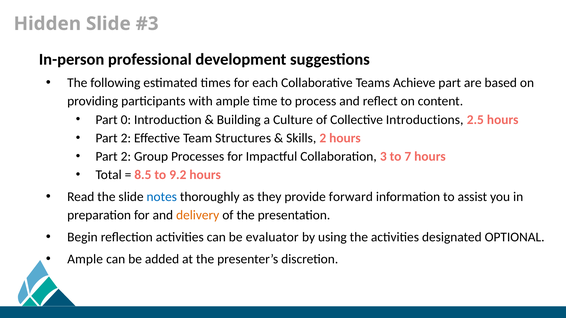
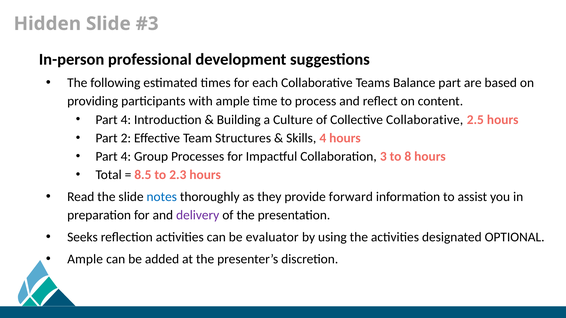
Achieve: Achieve -> Balance
0 at (126, 120): 0 -> 4
Collective Introductions: Introductions -> Collaborative
Skills 2: 2 -> 4
2 at (126, 157): 2 -> 4
7: 7 -> 8
9.2: 9.2 -> 2.3
delivery colour: orange -> purple
Begin: Begin -> Seeks
